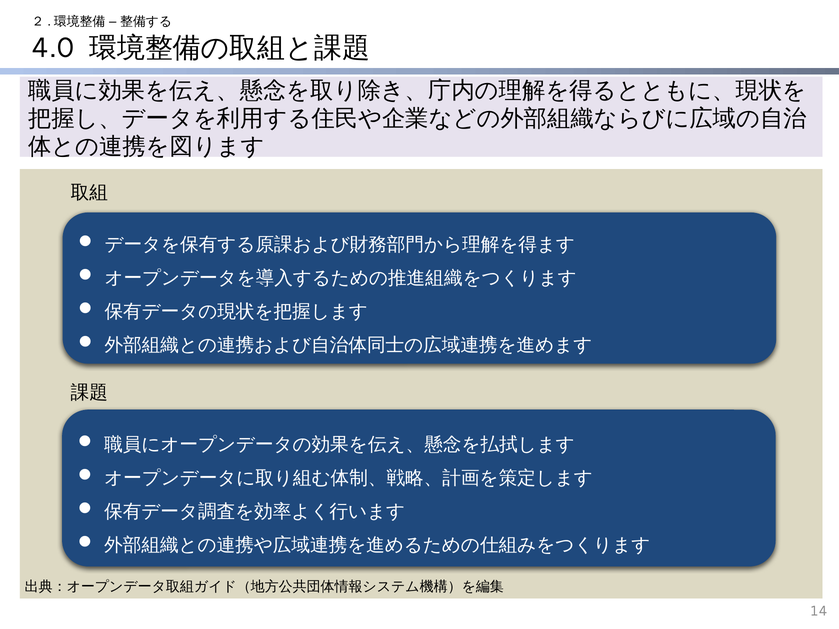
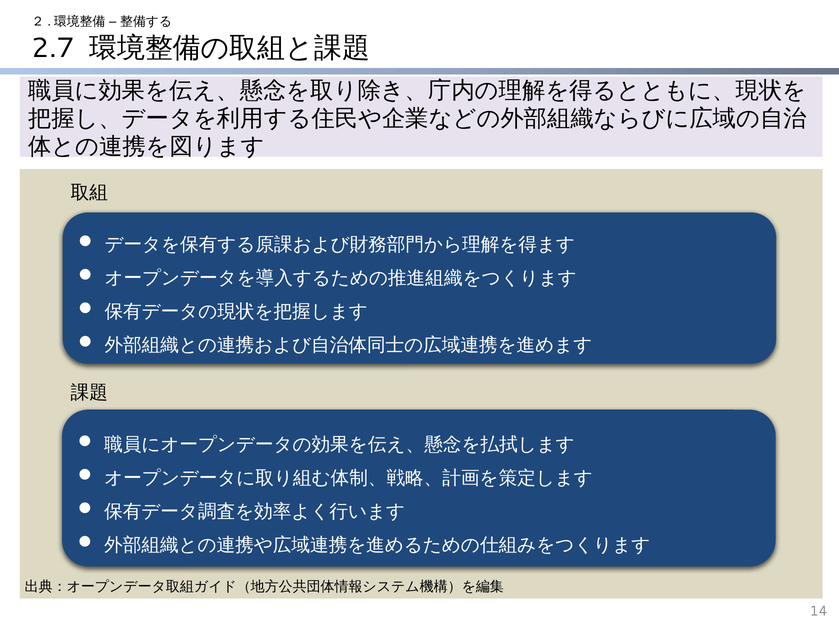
4.0: 4.0 -> 2.7
